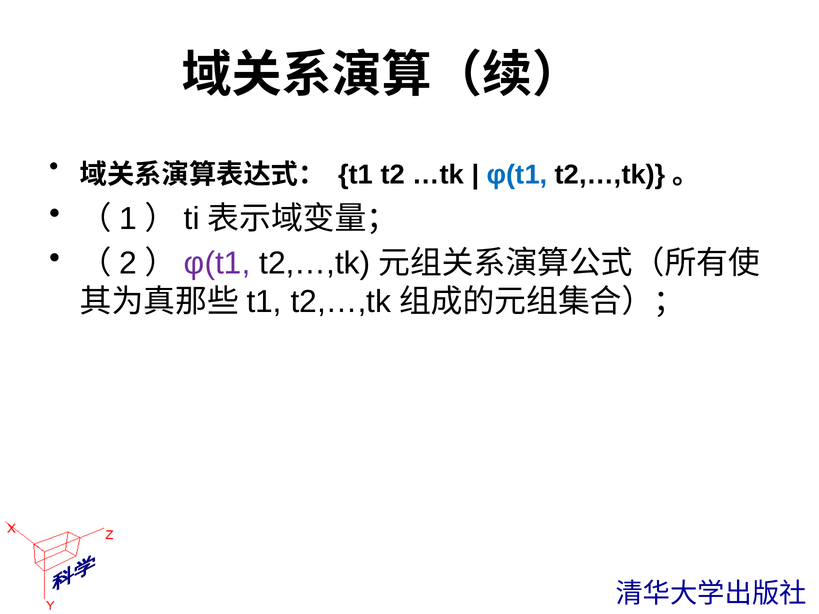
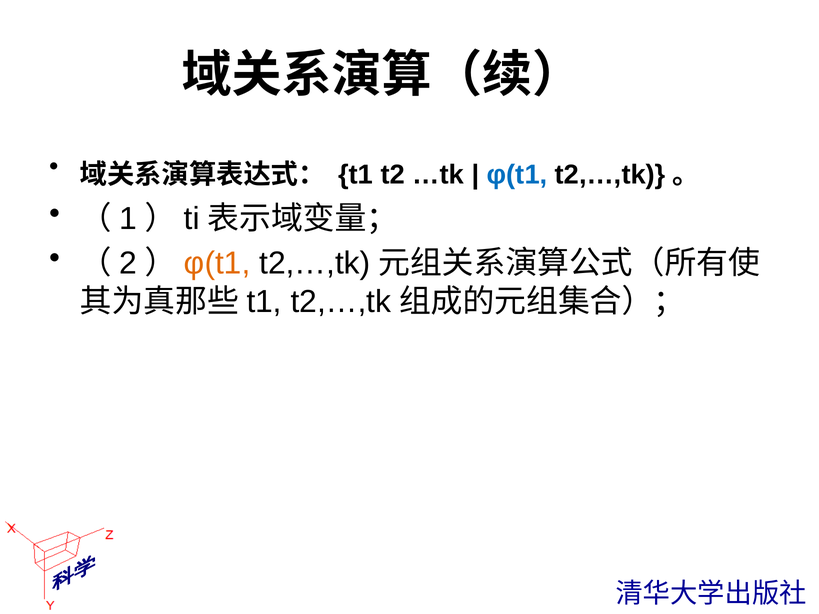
φ(t1 at (217, 263) colour: purple -> orange
